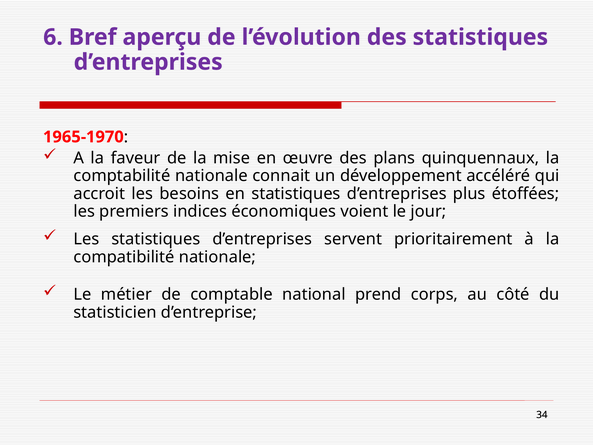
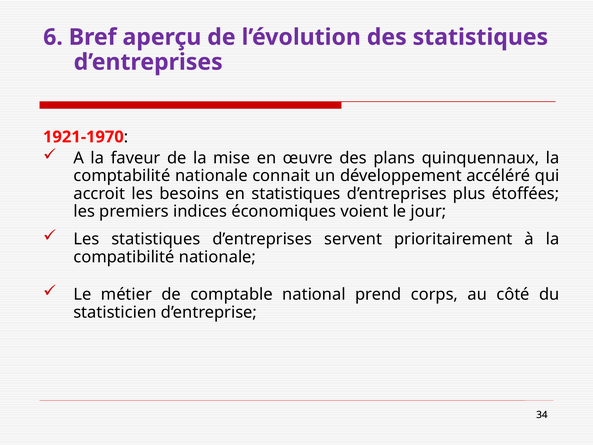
1965-1970: 1965-1970 -> 1921-1970
